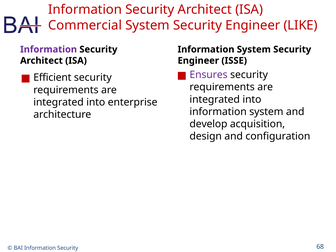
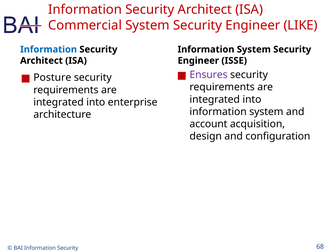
Information at (49, 49) colour: purple -> blue
Efficient: Efficient -> Posture
develop: develop -> account
